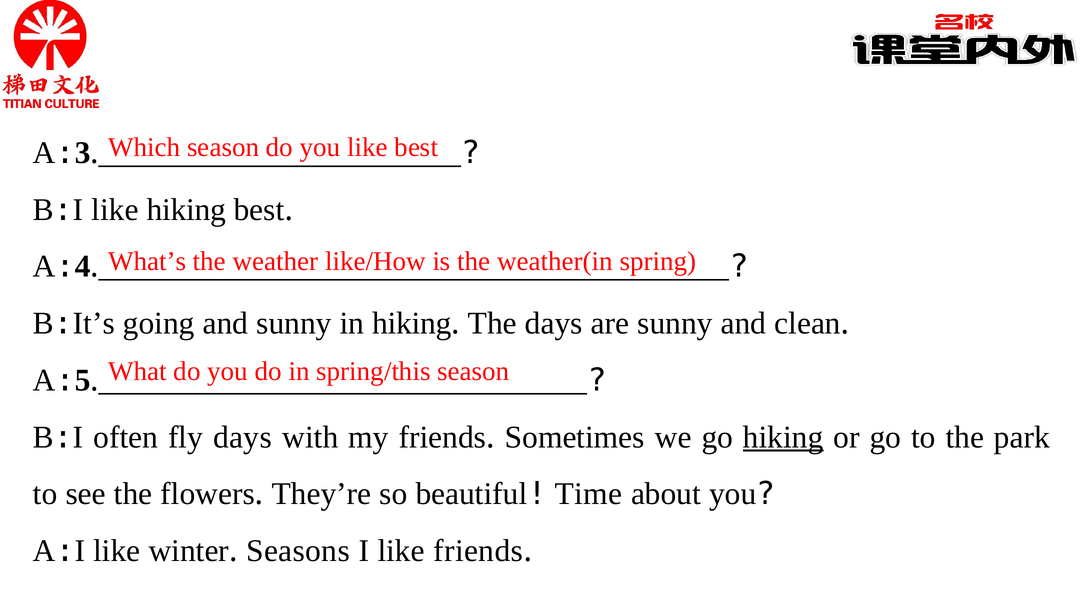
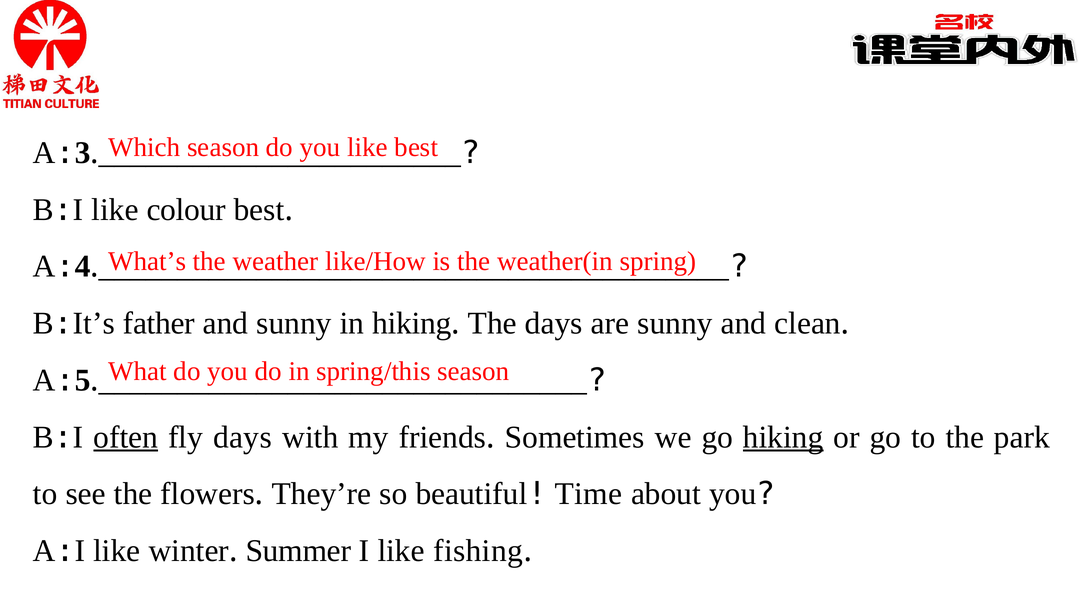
like hiking: hiking -> colour
going: going -> father
often underline: none -> present
Seasons: Seasons -> Summer
like friends: friends -> fishing
